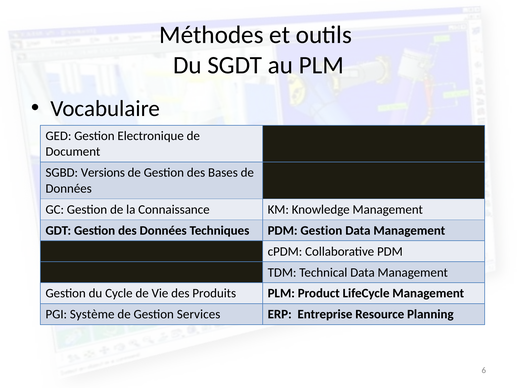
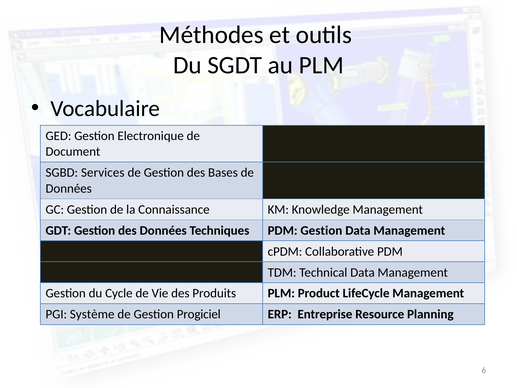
Versions: Versions -> Services
Services: Services -> Progiciel
